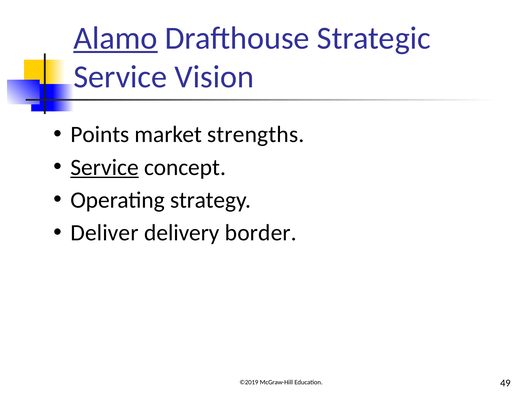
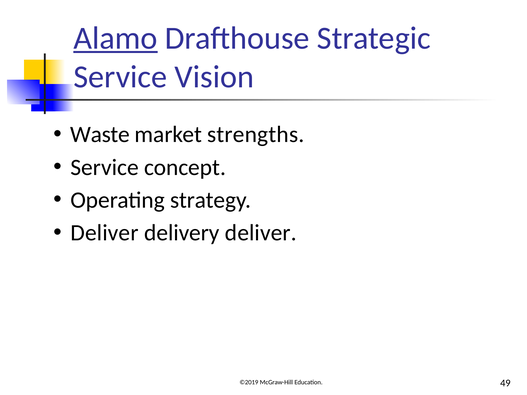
Points: Points -> Waste
Service at (105, 167) underline: present -> none
delivery border: border -> deliver
